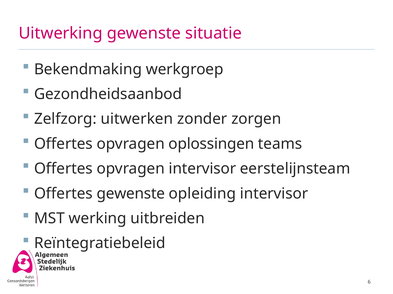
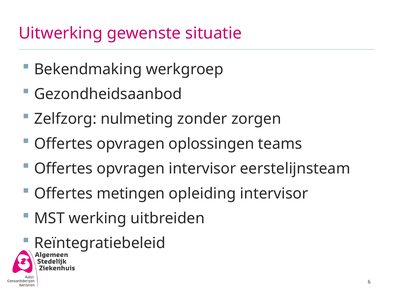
uitwerken: uitwerken -> nulmeting
Offertes gewenste: gewenste -> metingen
